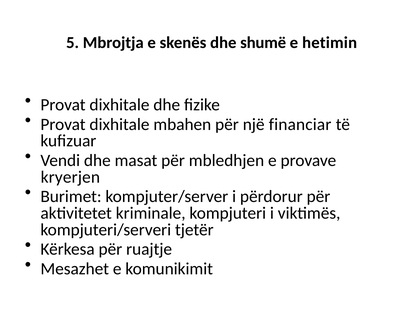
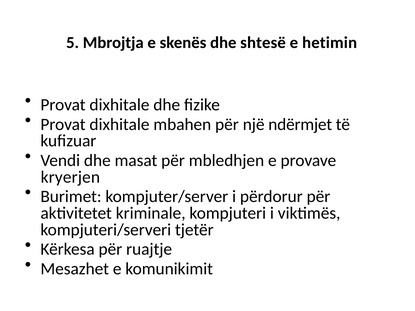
shumë: shumë -> shtesë
financiar: financiar -> ndërmjet
